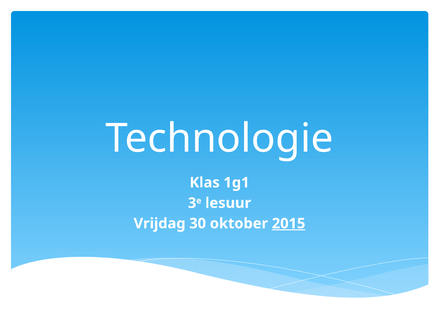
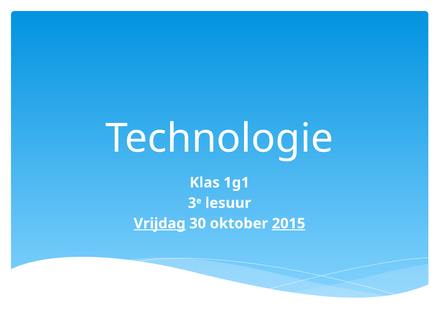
Vrijdag underline: none -> present
